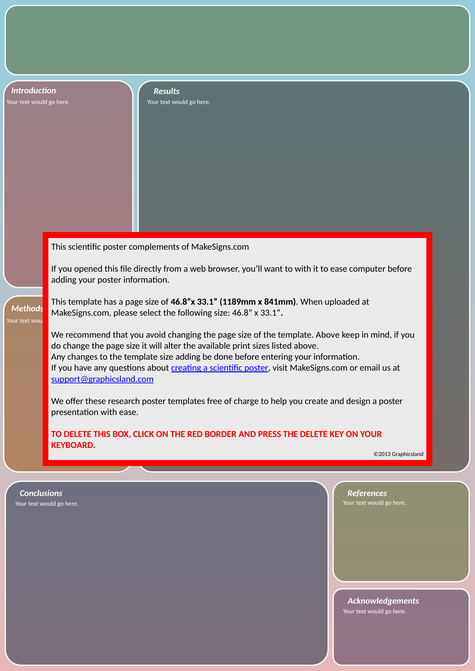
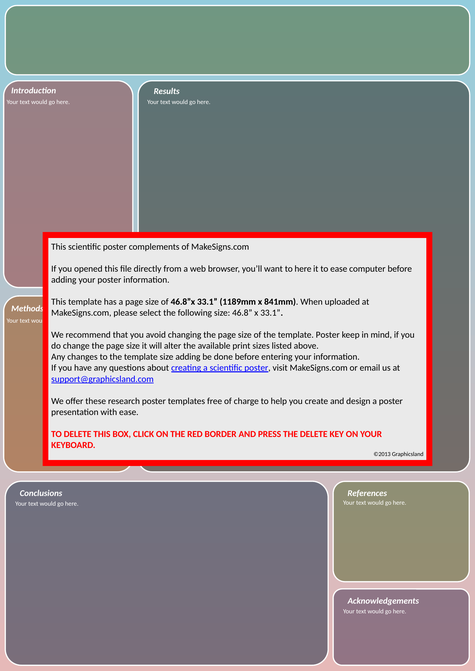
to with: with -> here
template Above: Above -> Poster
